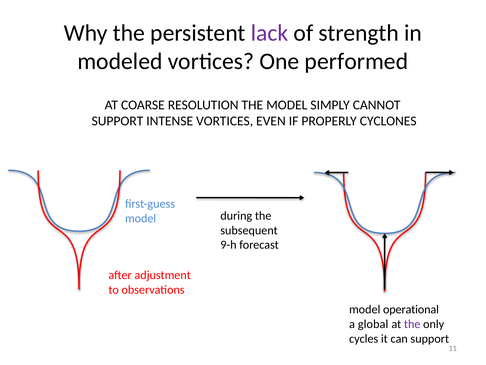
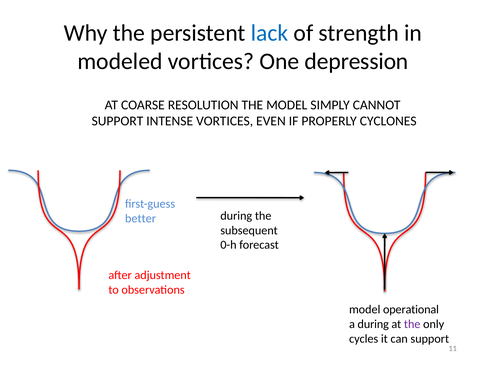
lack colour: purple -> blue
performed: performed -> depression
model at (141, 218): model -> better
9-h: 9-h -> 0-h
a global: global -> during
